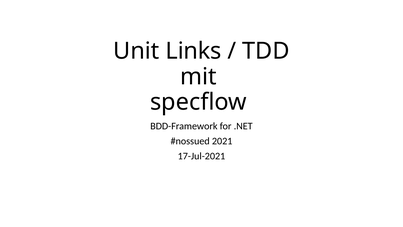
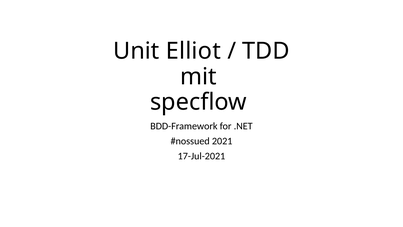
Links: Links -> Elliot
